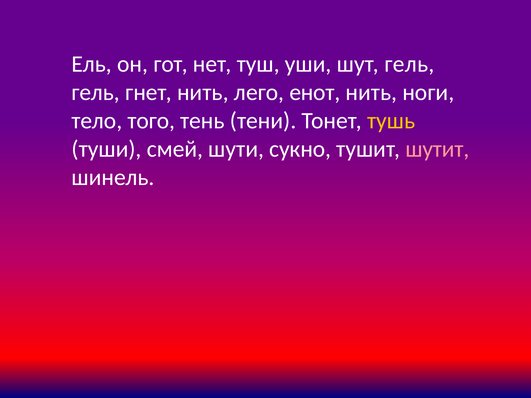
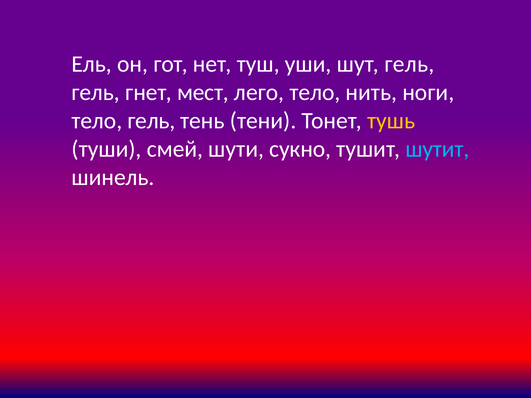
гнет нить: нить -> мест
лего енот: енот -> тело
тело того: того -> гель
шутит colour: pink -> light blue
